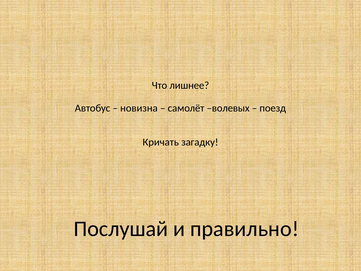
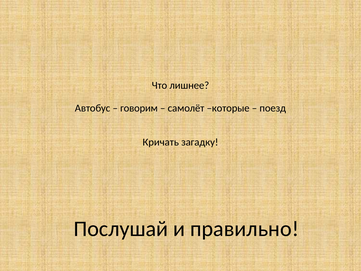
новизна: новизна -> говорим
волевых: волевых -> которые
